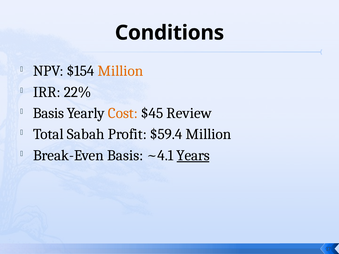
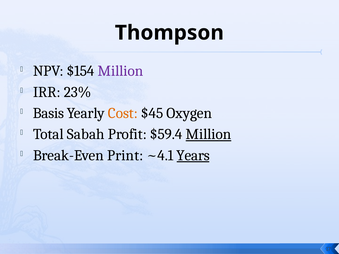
Conditions: Conditions -> Thompson
Million at (120, 71) colour: orange -> purple
22%: 22% -> 23%
Review: Review -> Oxygen
Million at (208, 134) underline: none -> present
Break-Even Basis: Basis -> Print
